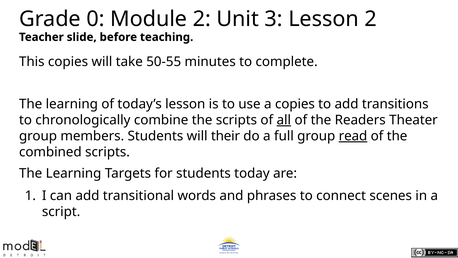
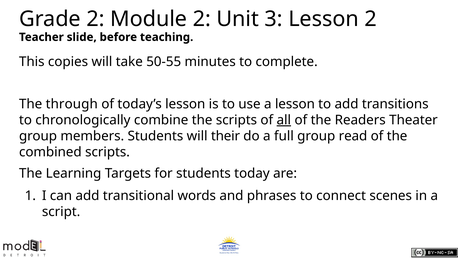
Grade 0: 0 -> 2
learning at (72, 104): learning -> through
a copies: copies -> lesson
read underline: present -> none
